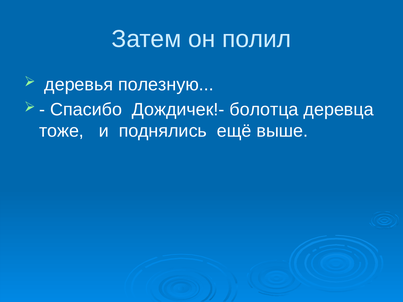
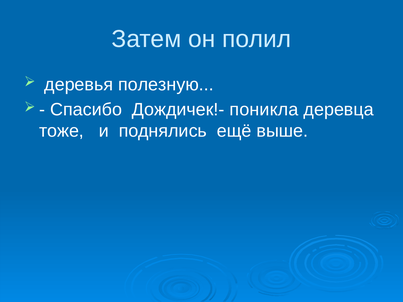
болотца: болотца -> поникла
